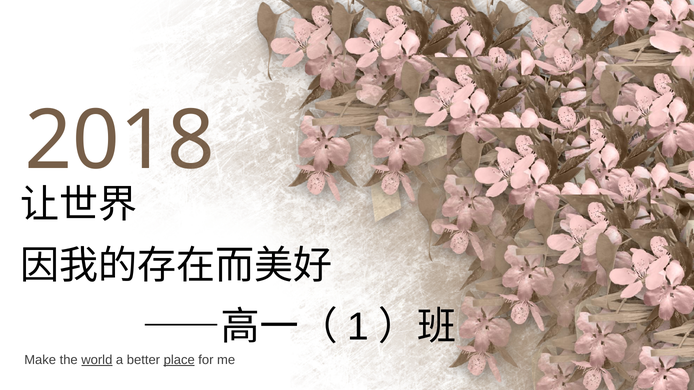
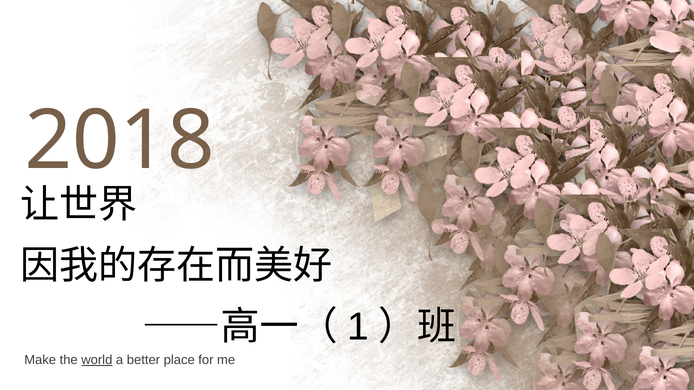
place underline: present -> none
